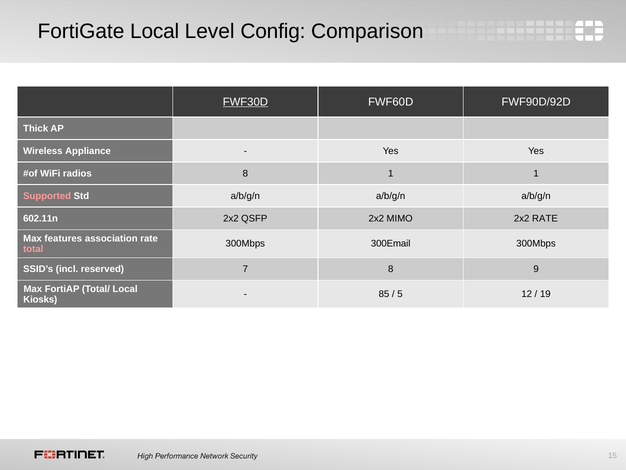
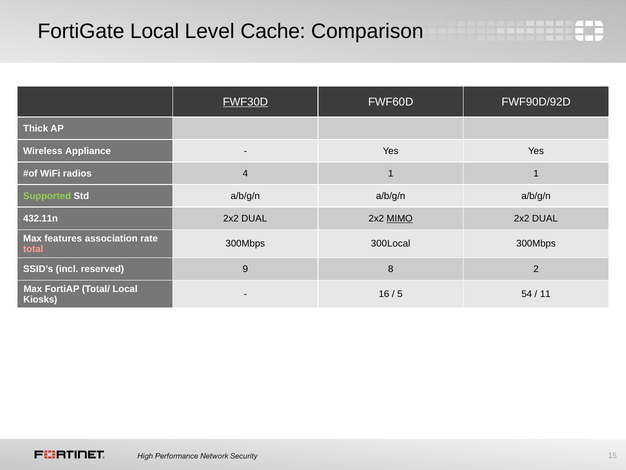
Config: Config -> Cache
radios 8: 8 -> 4
Supported colour: pink -> light green
602.11n: 602.11n -> 432.11n
QSFP at (254, 218): QSFP -> DUAL
MIMO underline: none -> present
RATE at (545, 218): RATE -> DUAL
300Email: 300Email -> 300Local
7: 7 -> 9
9: 9 -> 2
85: 85 -> 16
12: 12 -> 54
19: 19 -> 11
